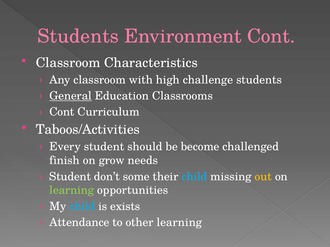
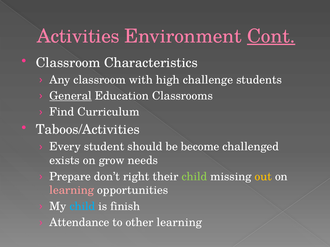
Students at (78, 36): Students -> Activities
Cont at (271, 36) underline: none -> present
Cont at (62, 112): Cont -> Find
finish: finish -> exists
Student at (70, 177): Student -> Prepare
some: some -> right
child at (194, 177) colour: light blue -> light green
learning at (72, 191) colour: light green -> pink
exists: exists -> finish
